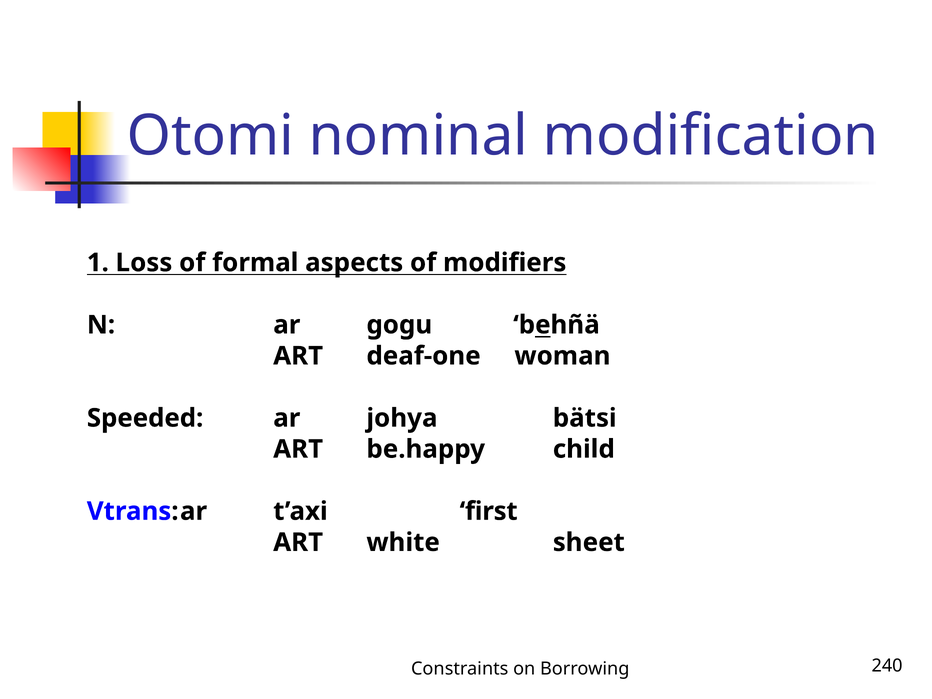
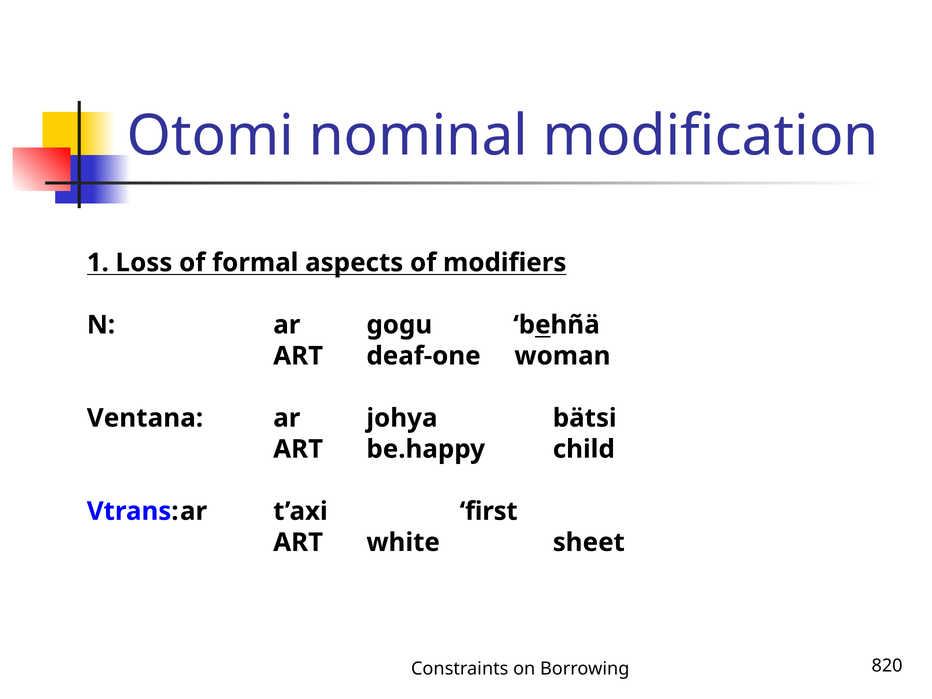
Speeded: Speeded -> Ventana
240: 240 -> 820
